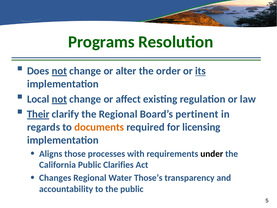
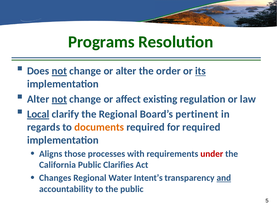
Local at (38, 99): Local -> Alter
Their: Their -> Local
for licensing: licensing -> required
under colour: black -> red
Those’s: Those’s -> Intent’s
and underline: none -> present
